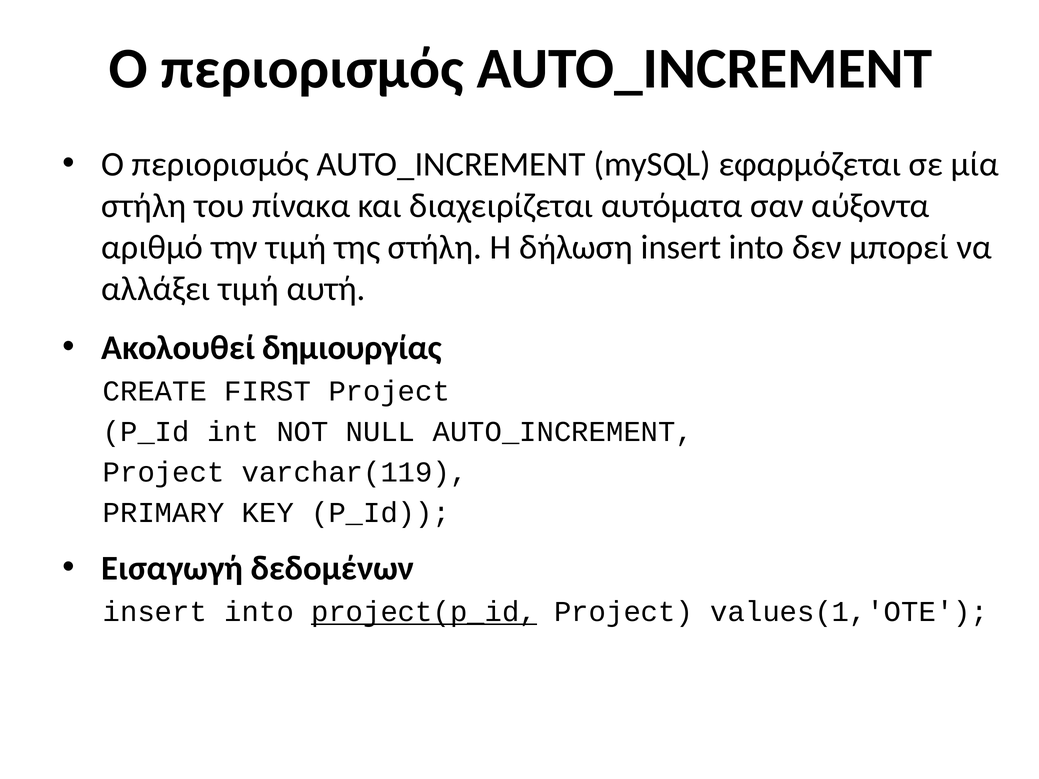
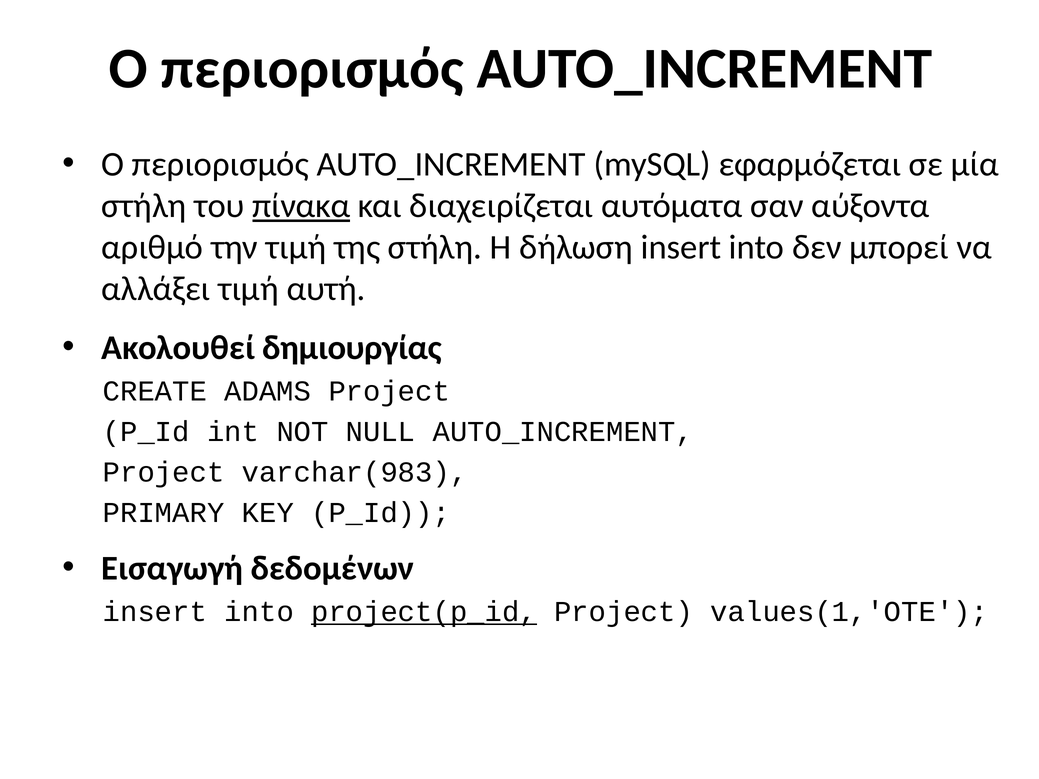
πίνακα underline: none -> present
FIRST: FIRST -> ADAMS
varchar(119: varchar(119 -> varchar(983
